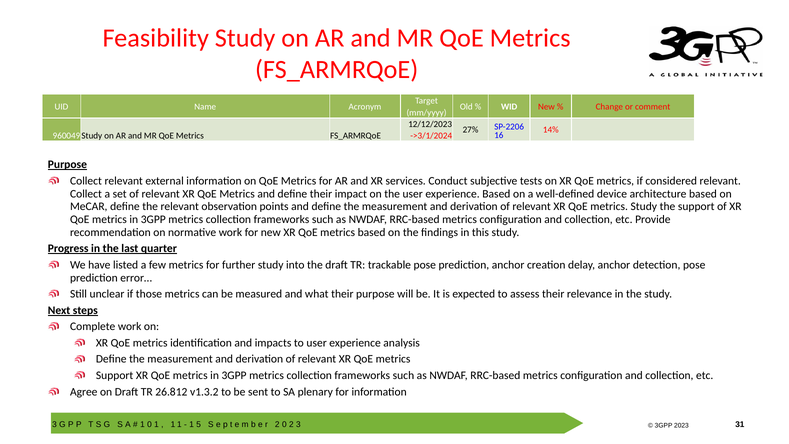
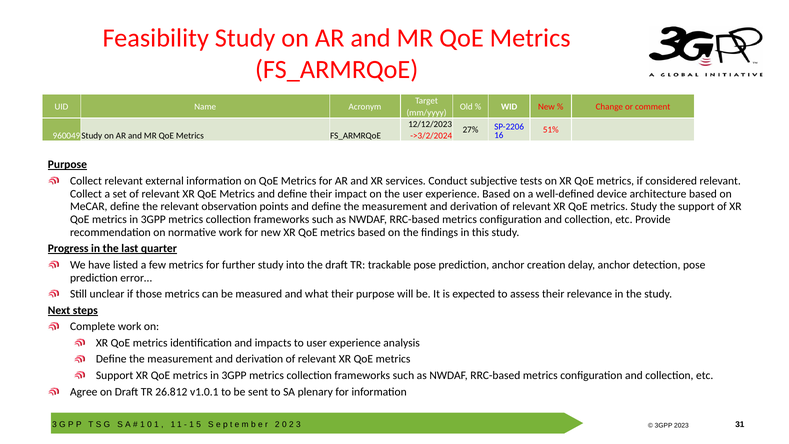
14%: 14% -> 51%
->3/1/2024: ->3/1/2024 -> ->3/2/2024
v1.3.2: v1.3.2 -> v1.0.1
